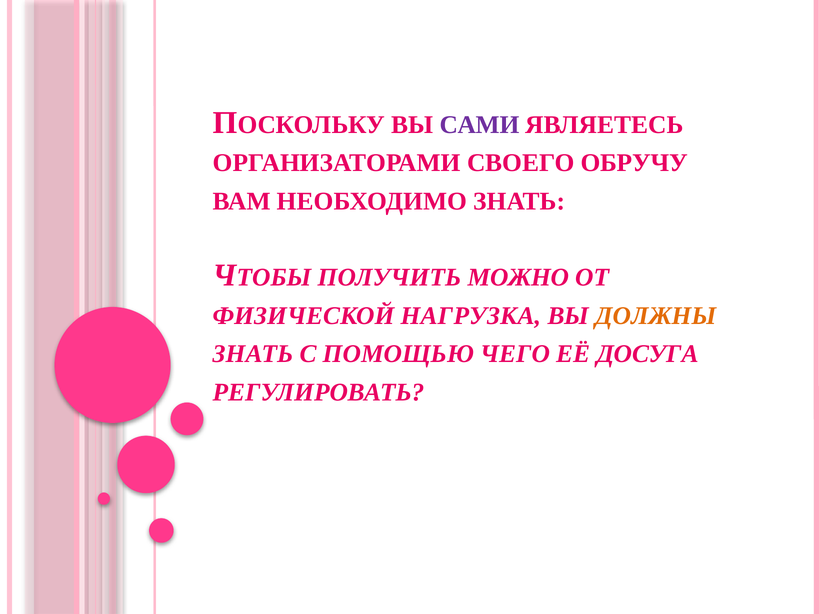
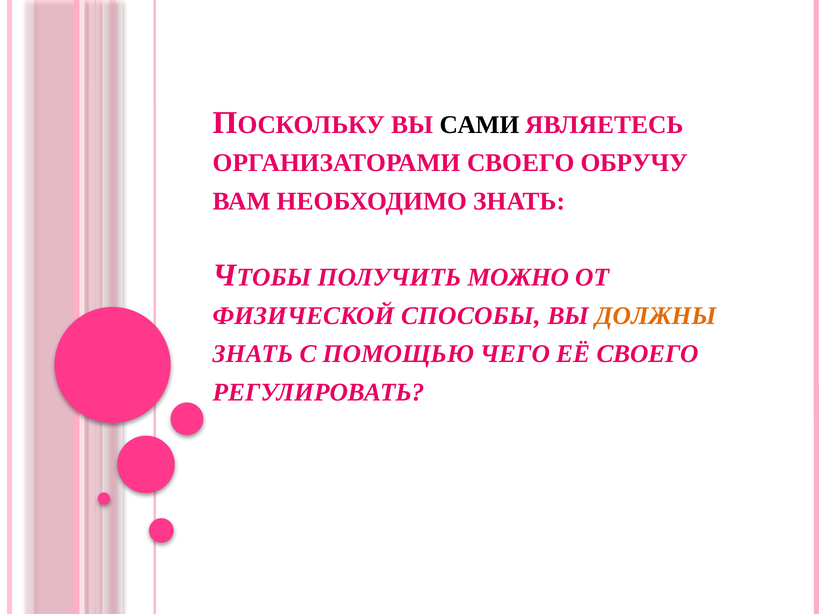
САМИ colour: purple -> black
НАГРУЗКА: НАГРУЗКА -> СПОСОБЫ
ЕЁ ДОСУГА: ДОСУГА -> СВОЕГО
